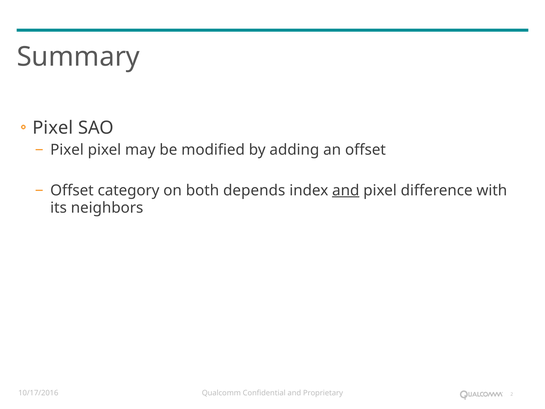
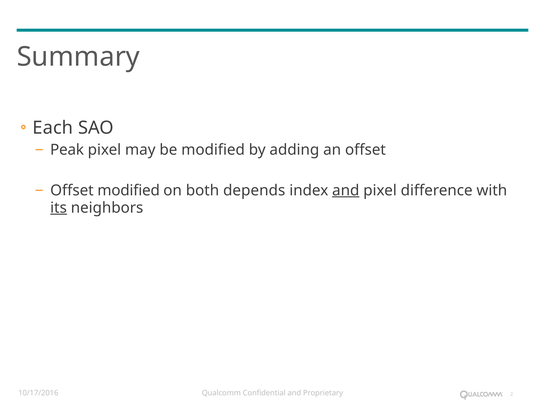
Pixel at (53, 128): Pixel -> Each
Pixel at (67, 150): Pixel -> Peak
Offset category: category -> modified
its underline: none -> present
